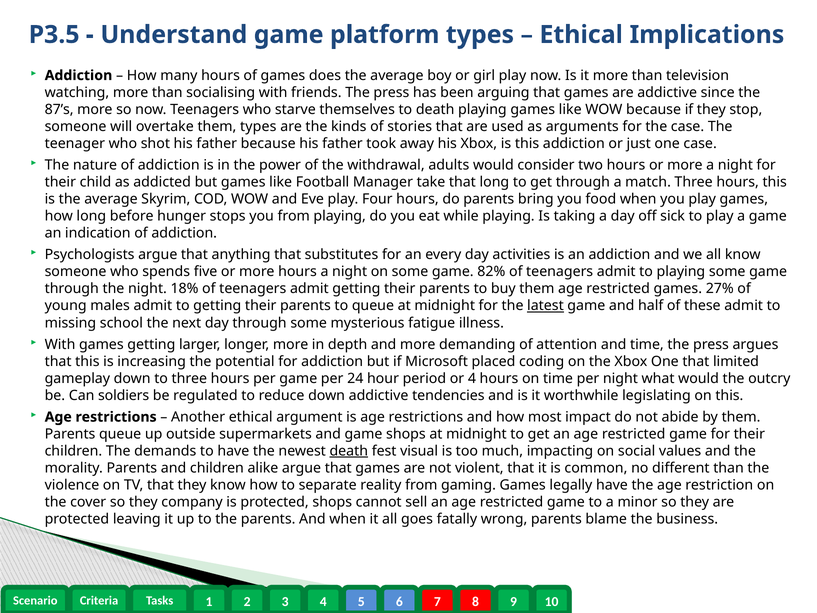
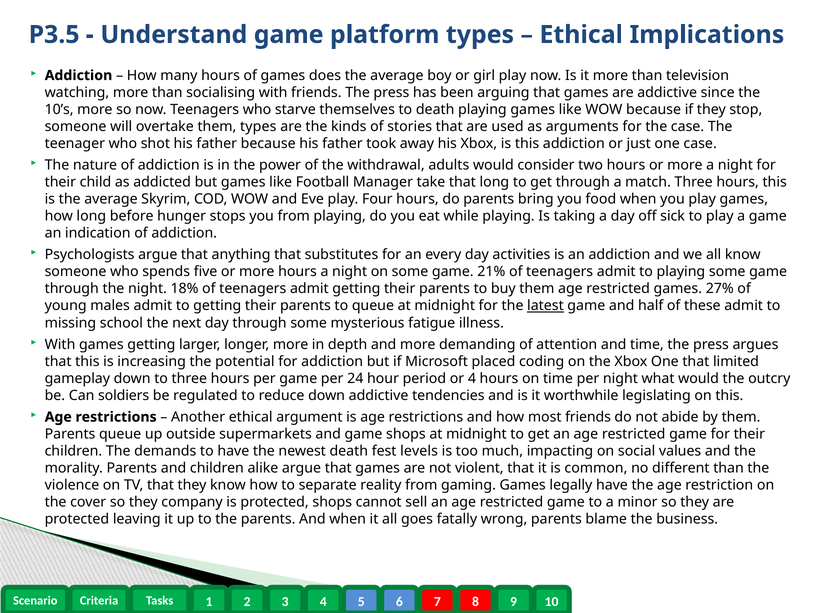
87’s: 87’s -> 10’s
82%: 82% -> 21%
most impact: impact -> friends
death at (349, 451) underline: present -> none
visual: visual -> levels
